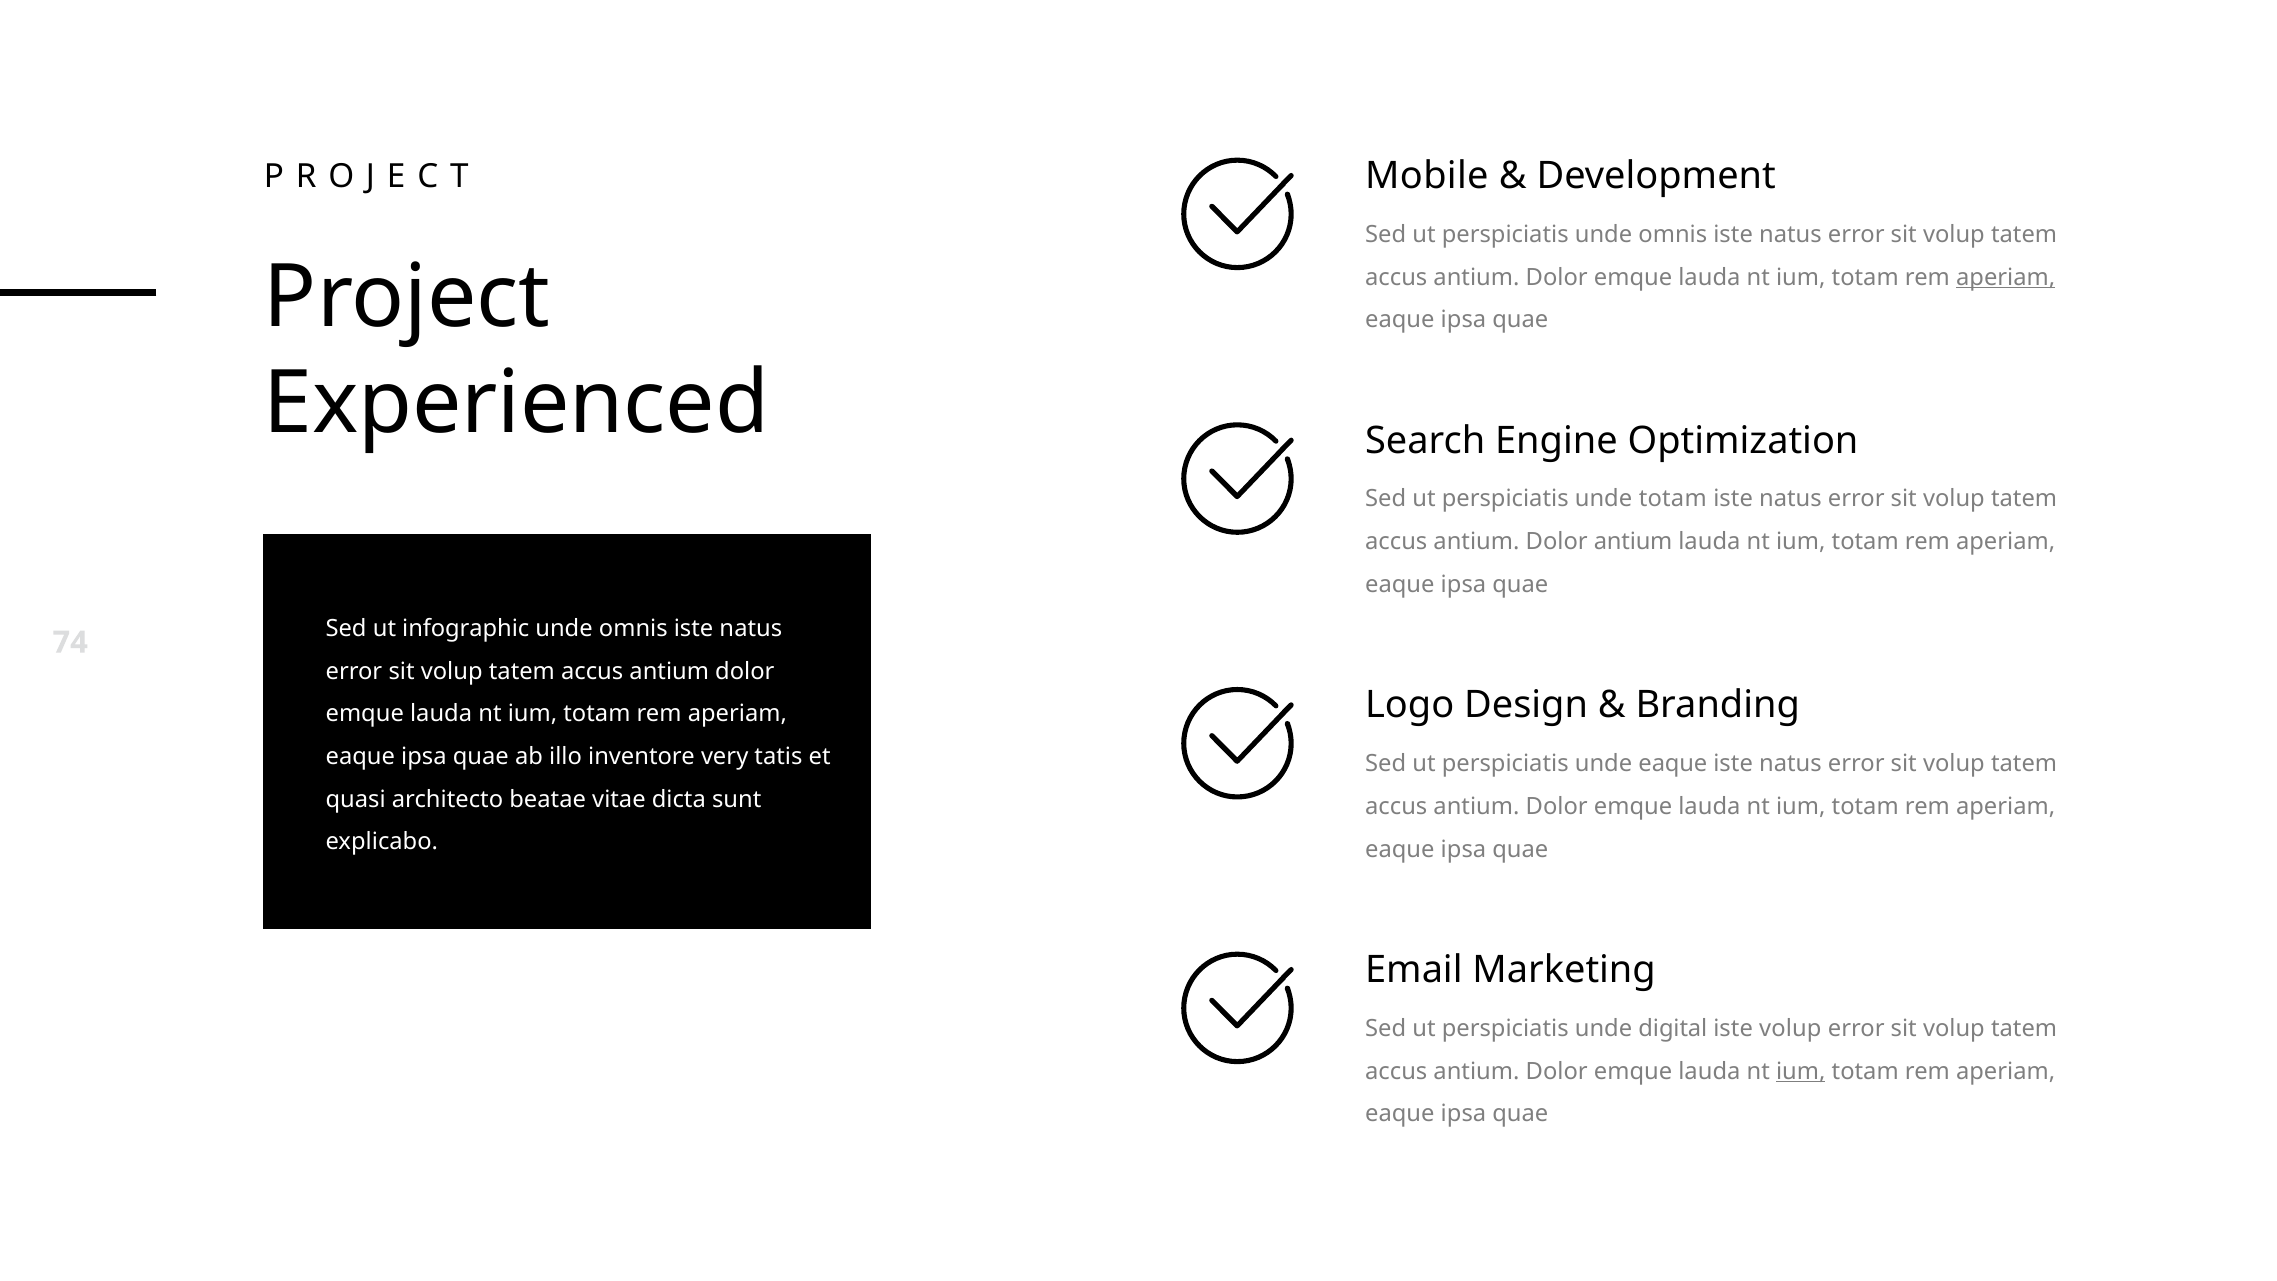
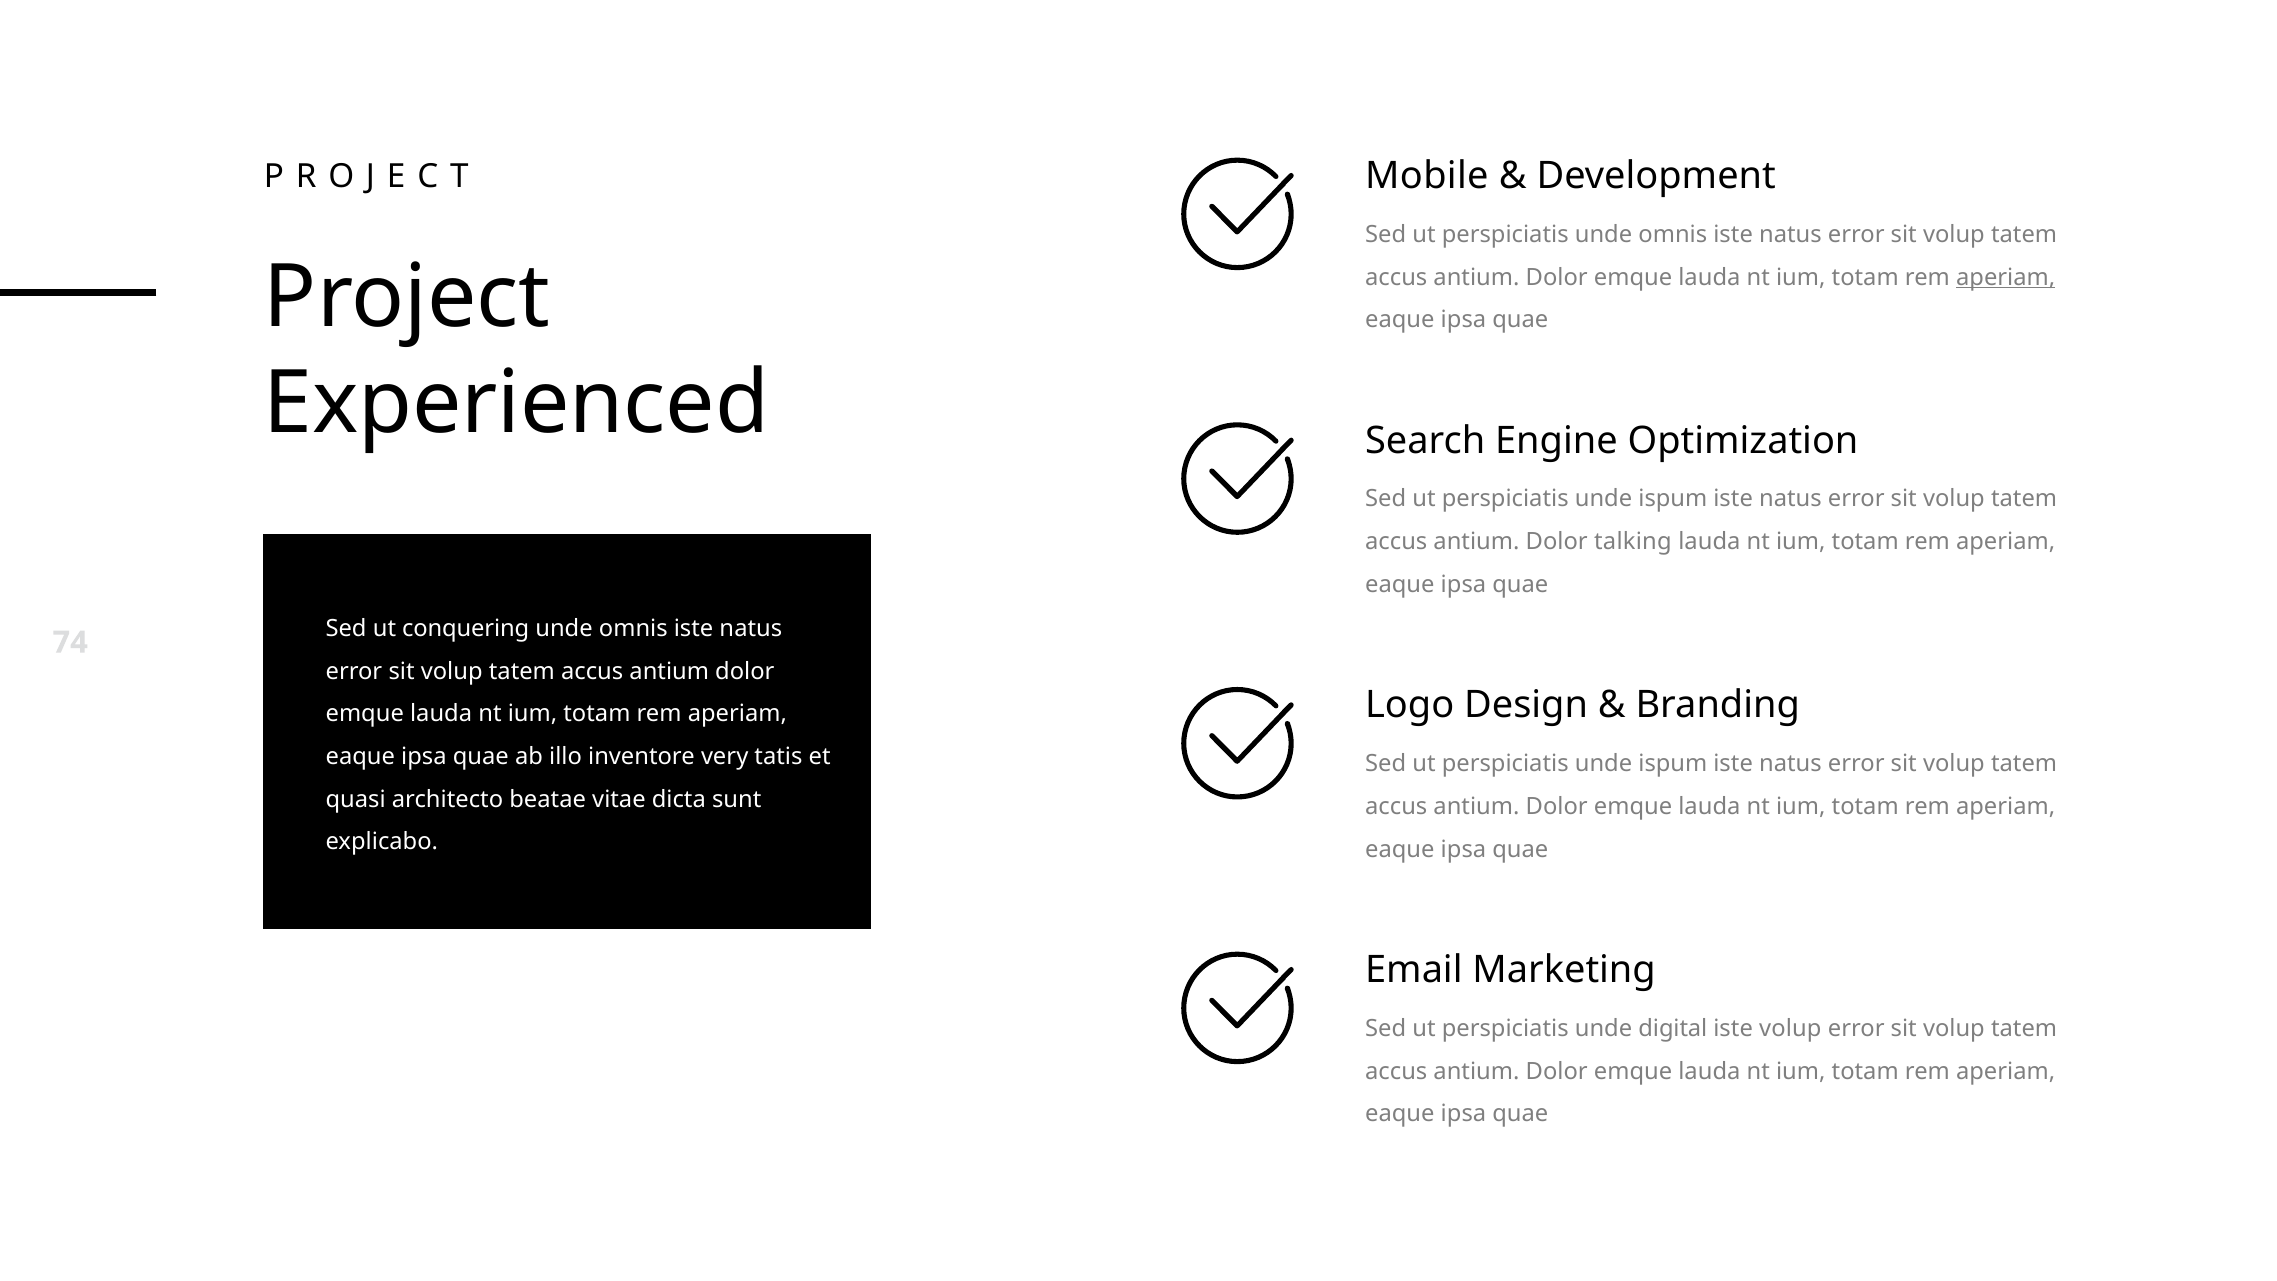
totam at (1673, 499): totam -> ispum
Dolor antium: antium -> talking
infographic: infographic -> conquering
eaque at (1673, 764): eaque -> ispum
ium at (1801, 1071) underline: present -> none
